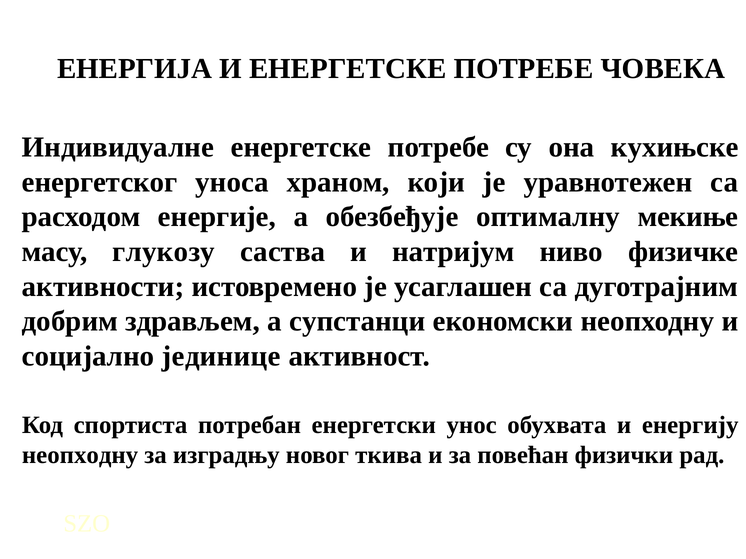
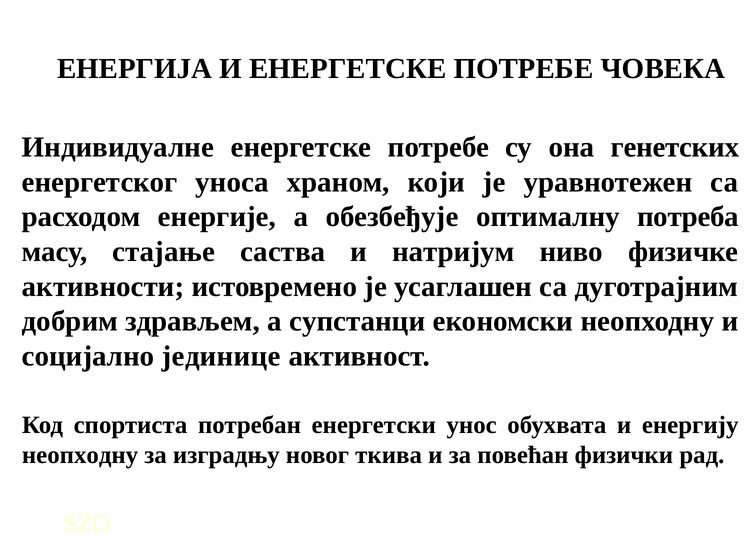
кухињске: кухињске -> генетских
мекиње: мекиње -> потреба
глукозу: глукозу -> стајaње
